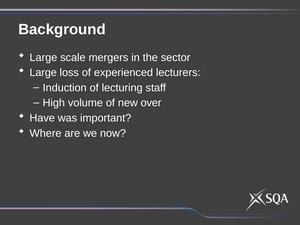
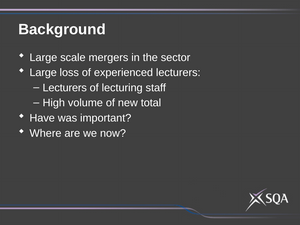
Induction at (65, 88): Induction -> Lecturers
over: over -> total
